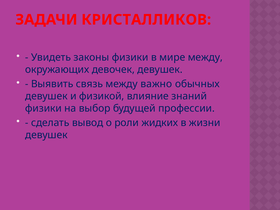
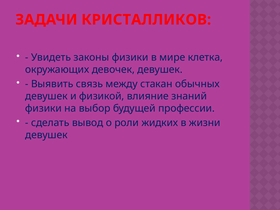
мире между: между -> клетка
важно: важно -> стакан
